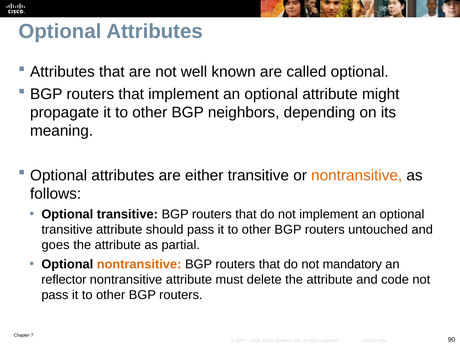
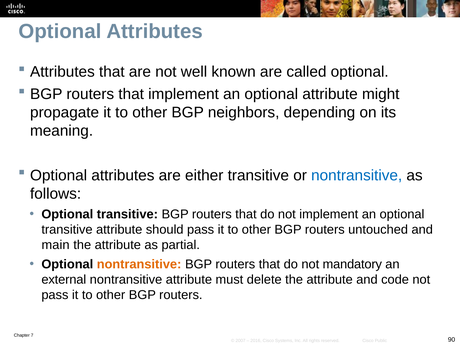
nontransitive at (357, 175) colour: orange -> blue
goes: goes -> main
reflector: reflector -> external
